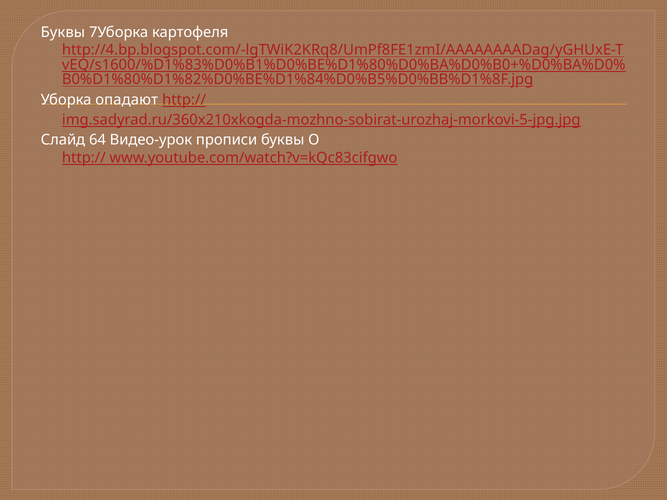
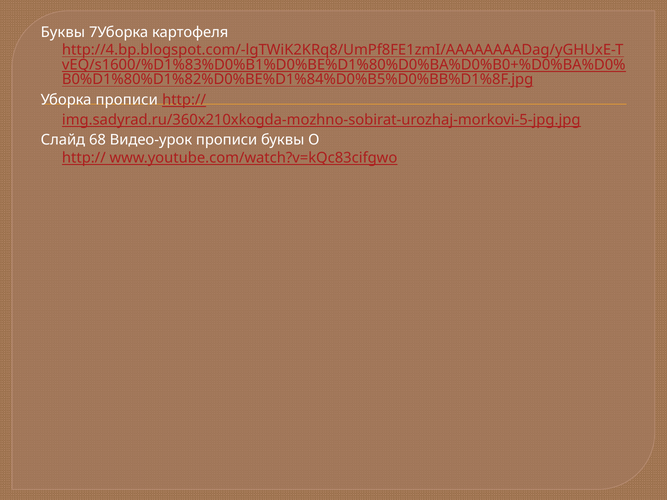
Уборка опадают: опадают -> прописи
64: 64 -> 68
